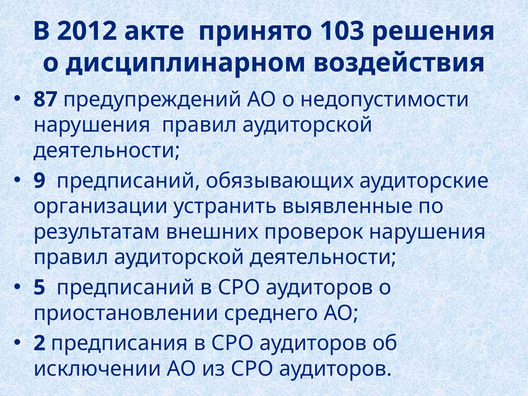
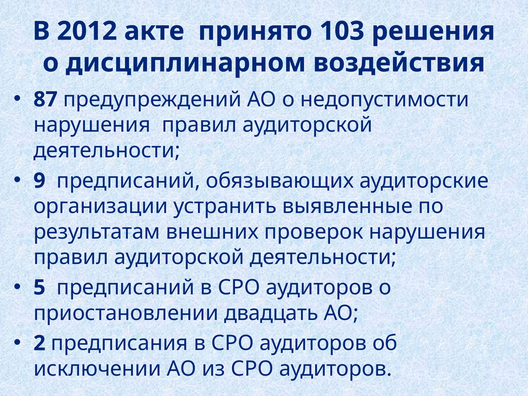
среднего: среднего -> двадцать
